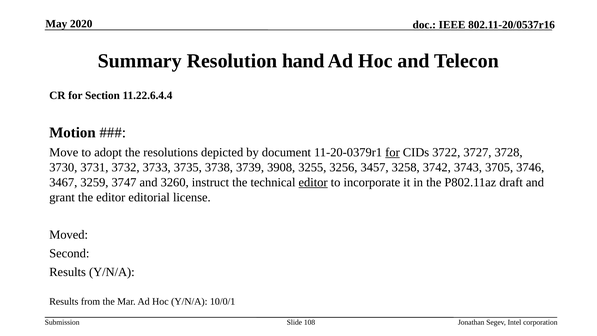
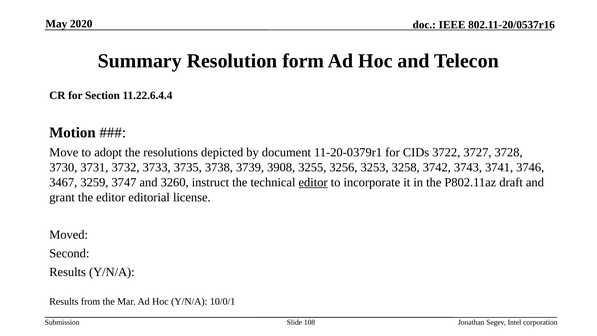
hand: hand -> form
for at (392, 152) underline: present -> none
3457: 3457 -> 3253
3705: 3705 -> 3741
